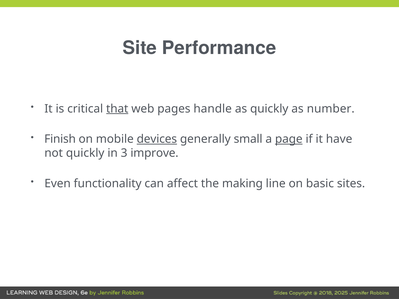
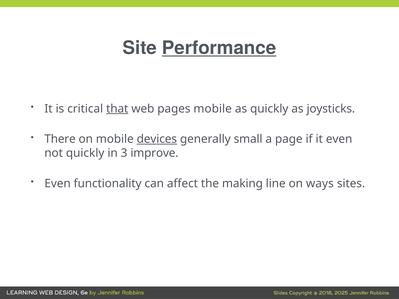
Performance underline: none -> present
pages handle: handle -> mobile
number: number -> joysticks
Finish: Finish -> There
page underline: present -> none
it have: have -> even
basic: basic -> ways
